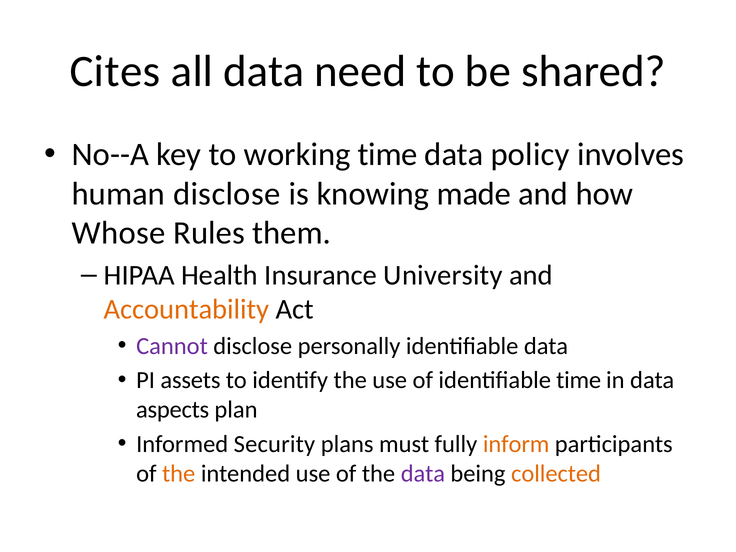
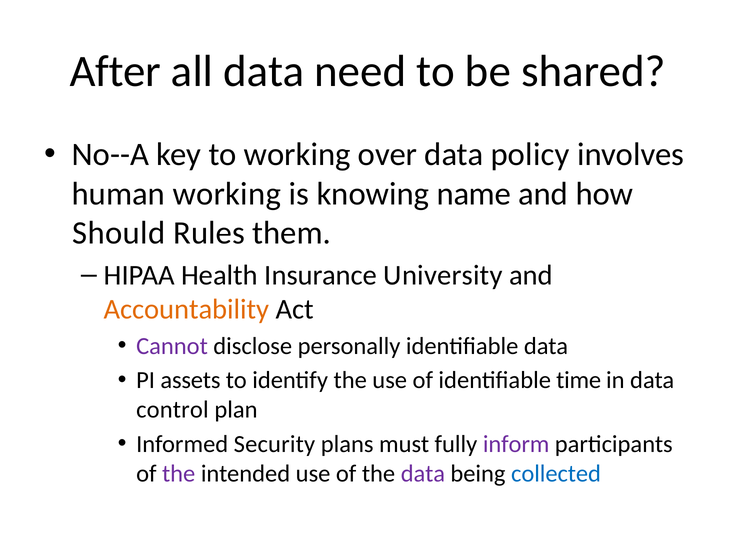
Cites: Cites -> After
working time: time -> over
human disclose: disclose -> working
made: made -> name
Whose: Whose -> Should
aspects: aspects -> control
inform colour: orange -> purple
the at (179, 474) colour: orange -> purple
collected colour: orange -> blue
